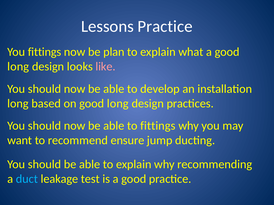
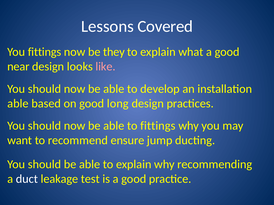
Lessons Practice: Practice -> Covered
plan: plan -> they
long at (18, 67): long -> near
long at (18, 104): long -> able
duct colour: light blue -> white
